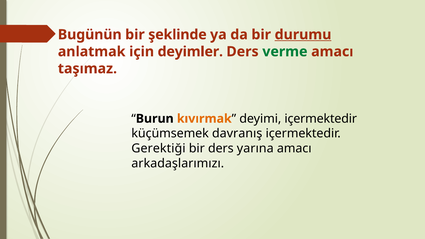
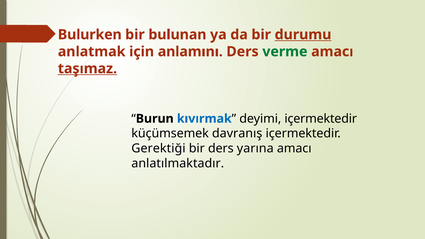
Bugünün: Bugünün -> Bulurken
şeklinde: şeklinde -> bulunan
deyimler: deyimler -> anlamını
taşımaz underline: none -> present
kıvırmak colour: orange -> blue
arkadaşlarımızı: arkadaşlarımızı -> anlatılmaktadır
